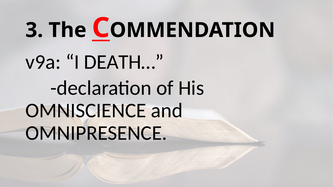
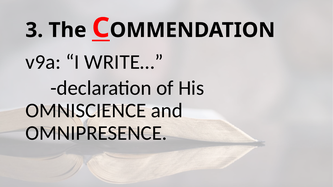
DEATH…: DEATH… -> WRITE…
